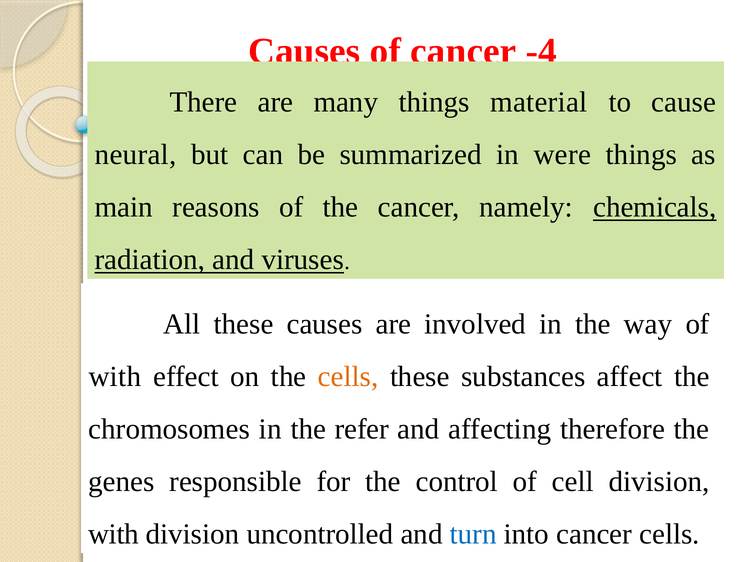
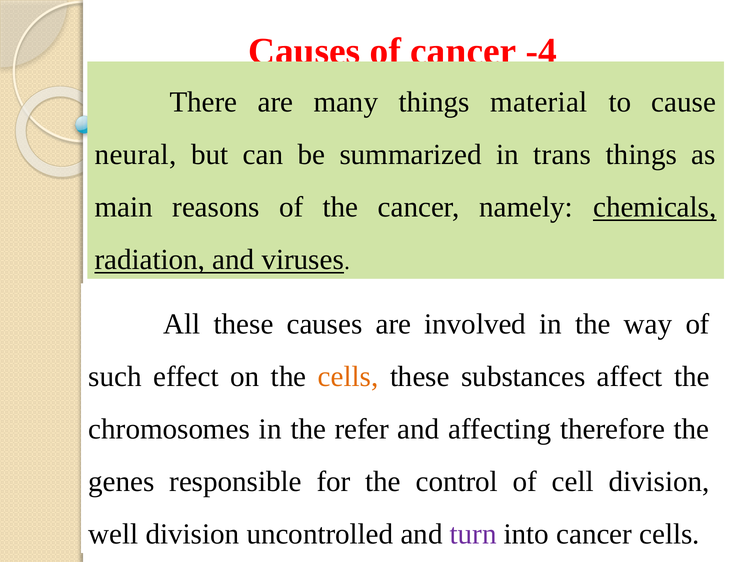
were: were -> trans
with at (115, 376): with -> such
with at (114, 534): with -> well
turn colour: blue -> purple
